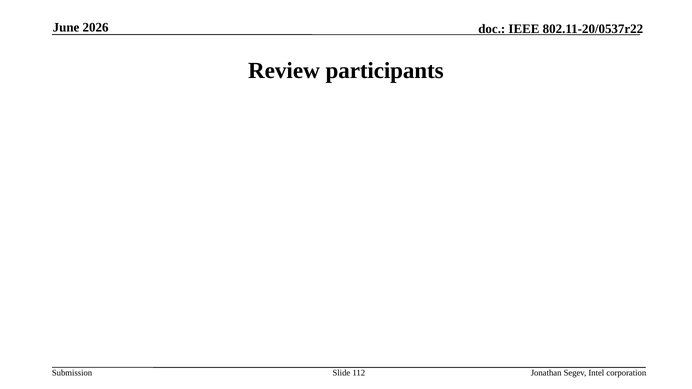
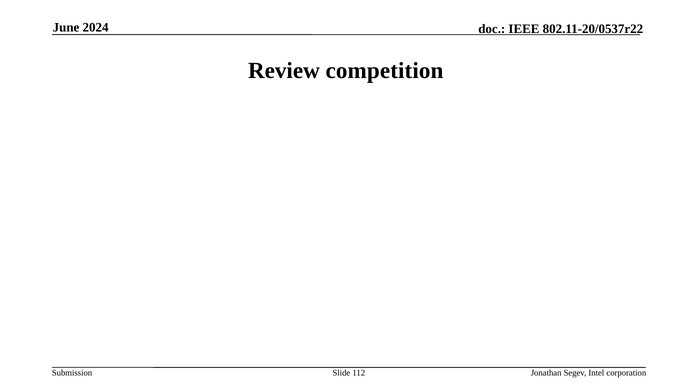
2026: 2026 -> 2024
participants: participants -> competition
